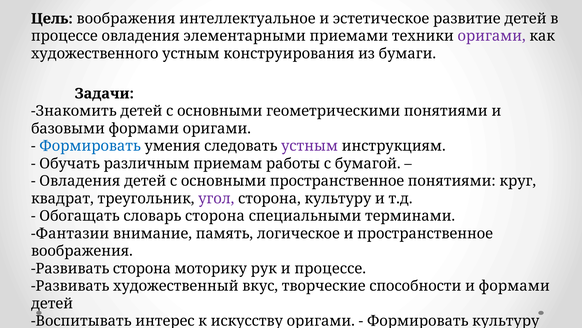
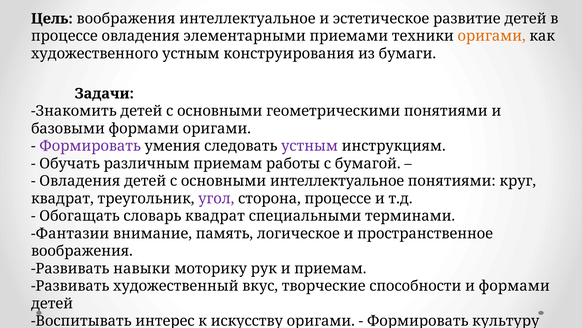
оригами at (492, 36) colour: purple -> orange
Формировать at (90, 146) colour: blue -> purple
основными пространственное: пространственное -> интеллектуальное
сторона культуру: культуру -> процессе
словарь сторона: сторона -> квадрат
Развивать сторона: сторона -> навыки
и процессе: процессе -> приемам
